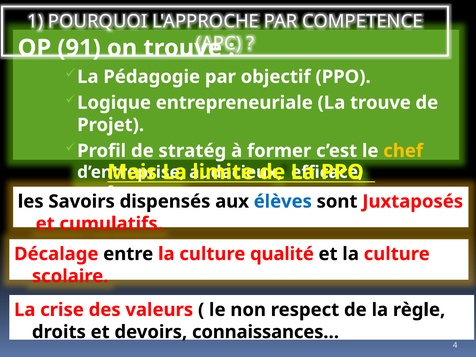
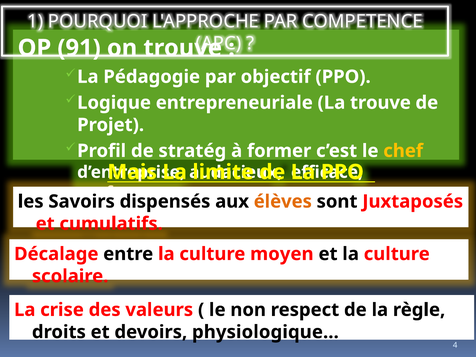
élèves colour: blue -> orange
qualité: qualité -> moyen
connaissances…: connaissances… -> physiologique…
